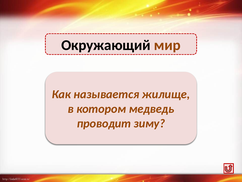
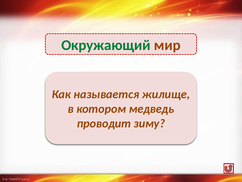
Окружающий colour: black -> green
